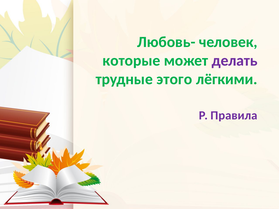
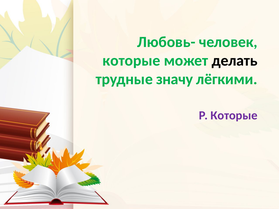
делать colour: purple -> black
этого: этого -> значу
Р Правила: Правила -> Которые
